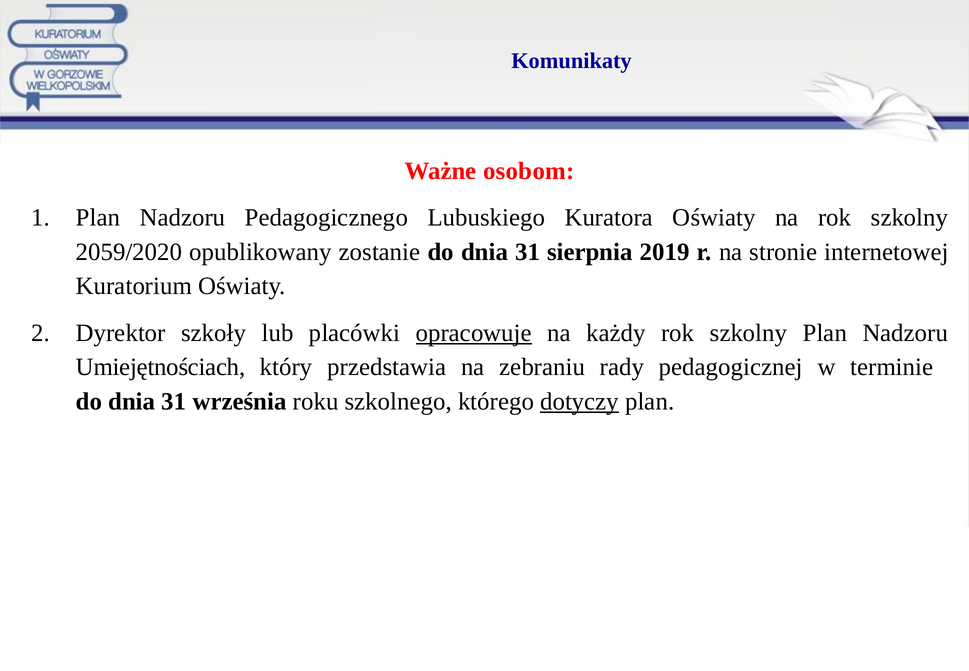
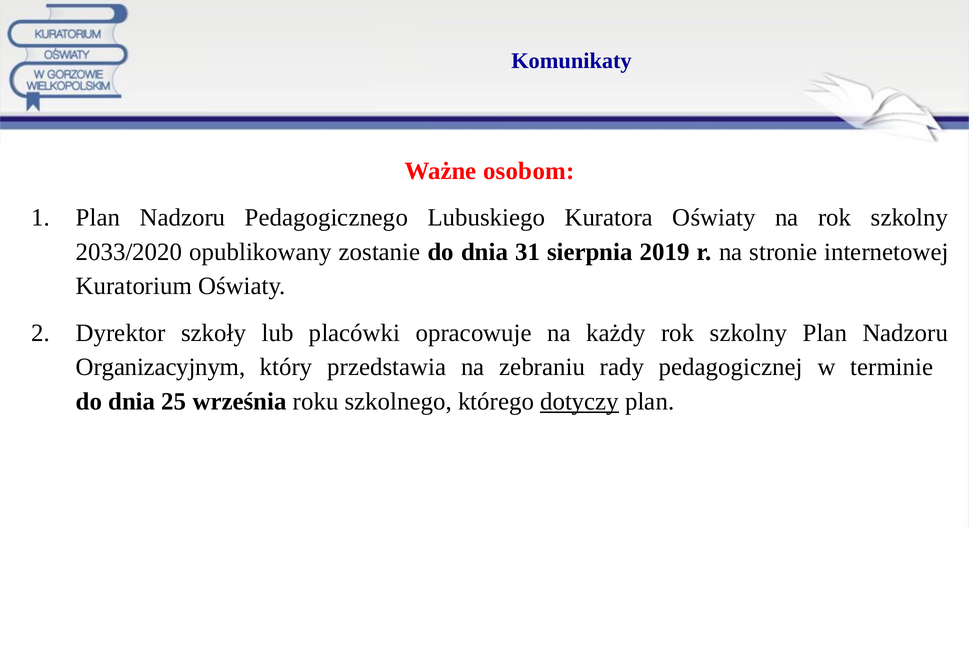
2059/2020: 2059/2020 -> 2033/2020
opracowuje underline: present -> none
Umiejętnościach: Umiejętnościach -> Organizacyjnym
31 at (174, 401): 31 -> 25
